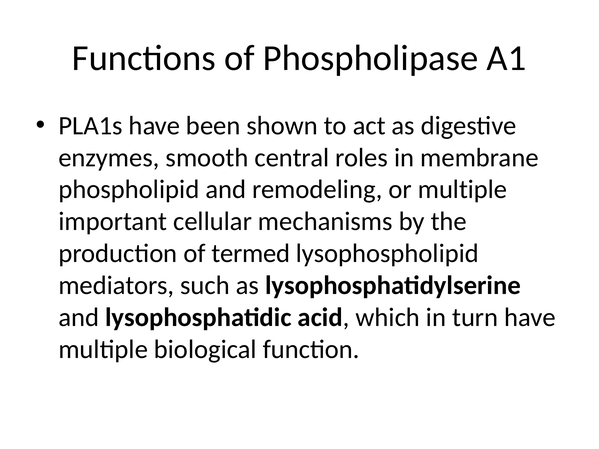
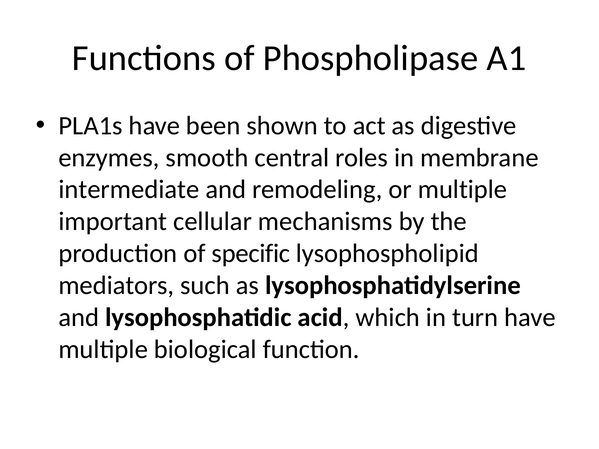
phospholipid: phospholipid -> intermediate
termed: termed -> specific
